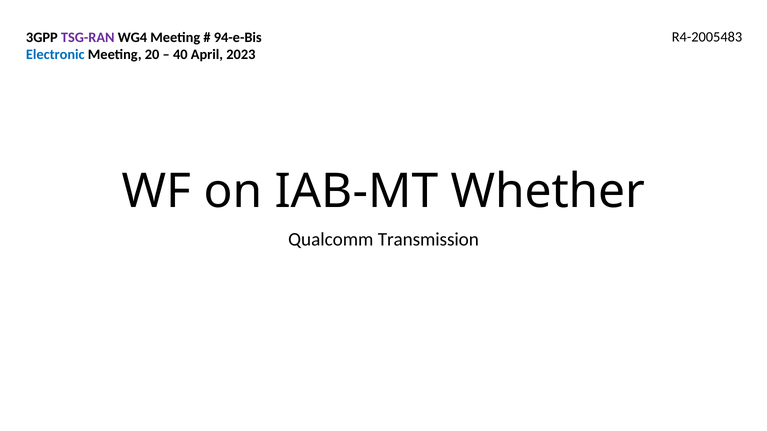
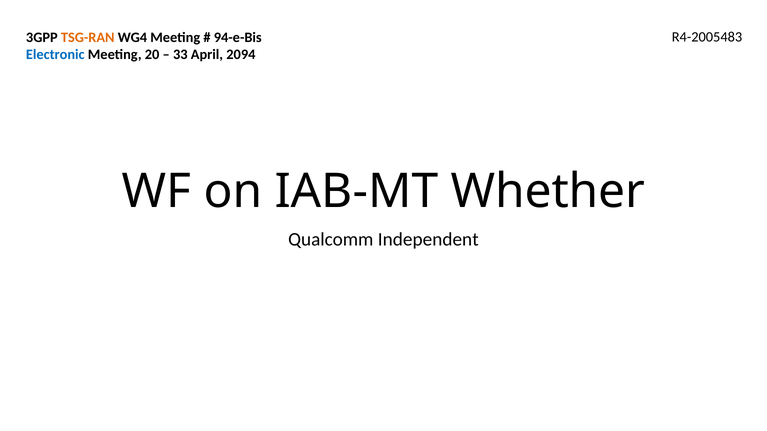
TSG-RAN colour: purple -> orange
40: 40 -> 33
2023: 2023 -> 2094
Transmission: Transmission -> Independent
